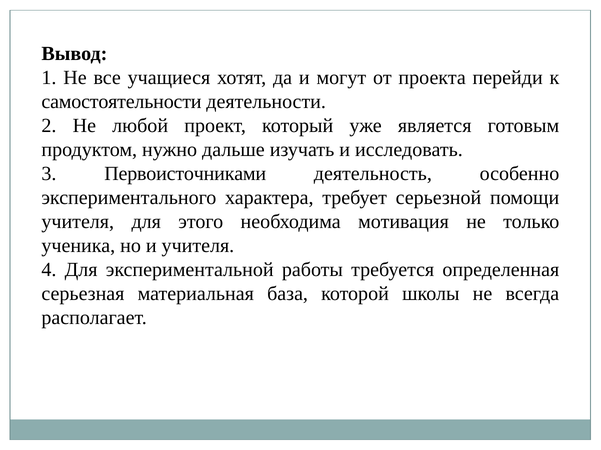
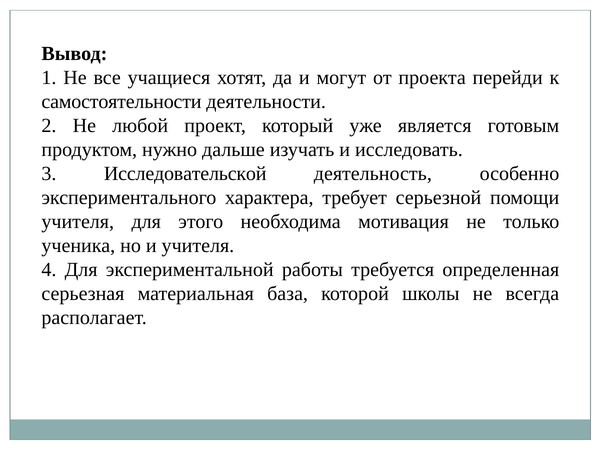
Первоисточниками: Первоисточниками -> Исследовательской
